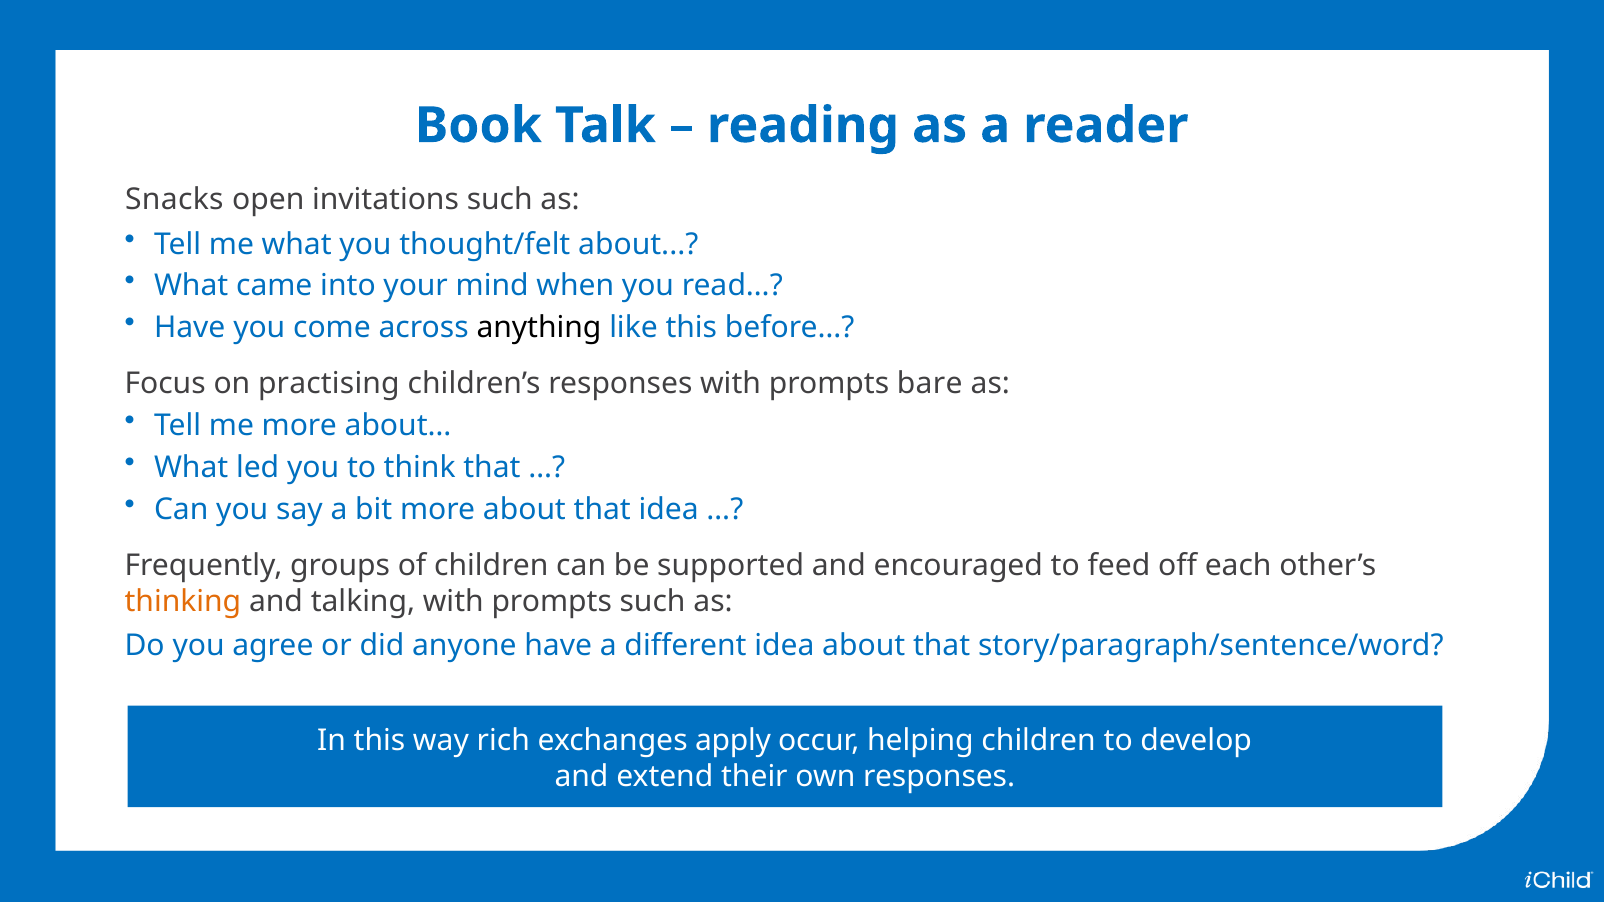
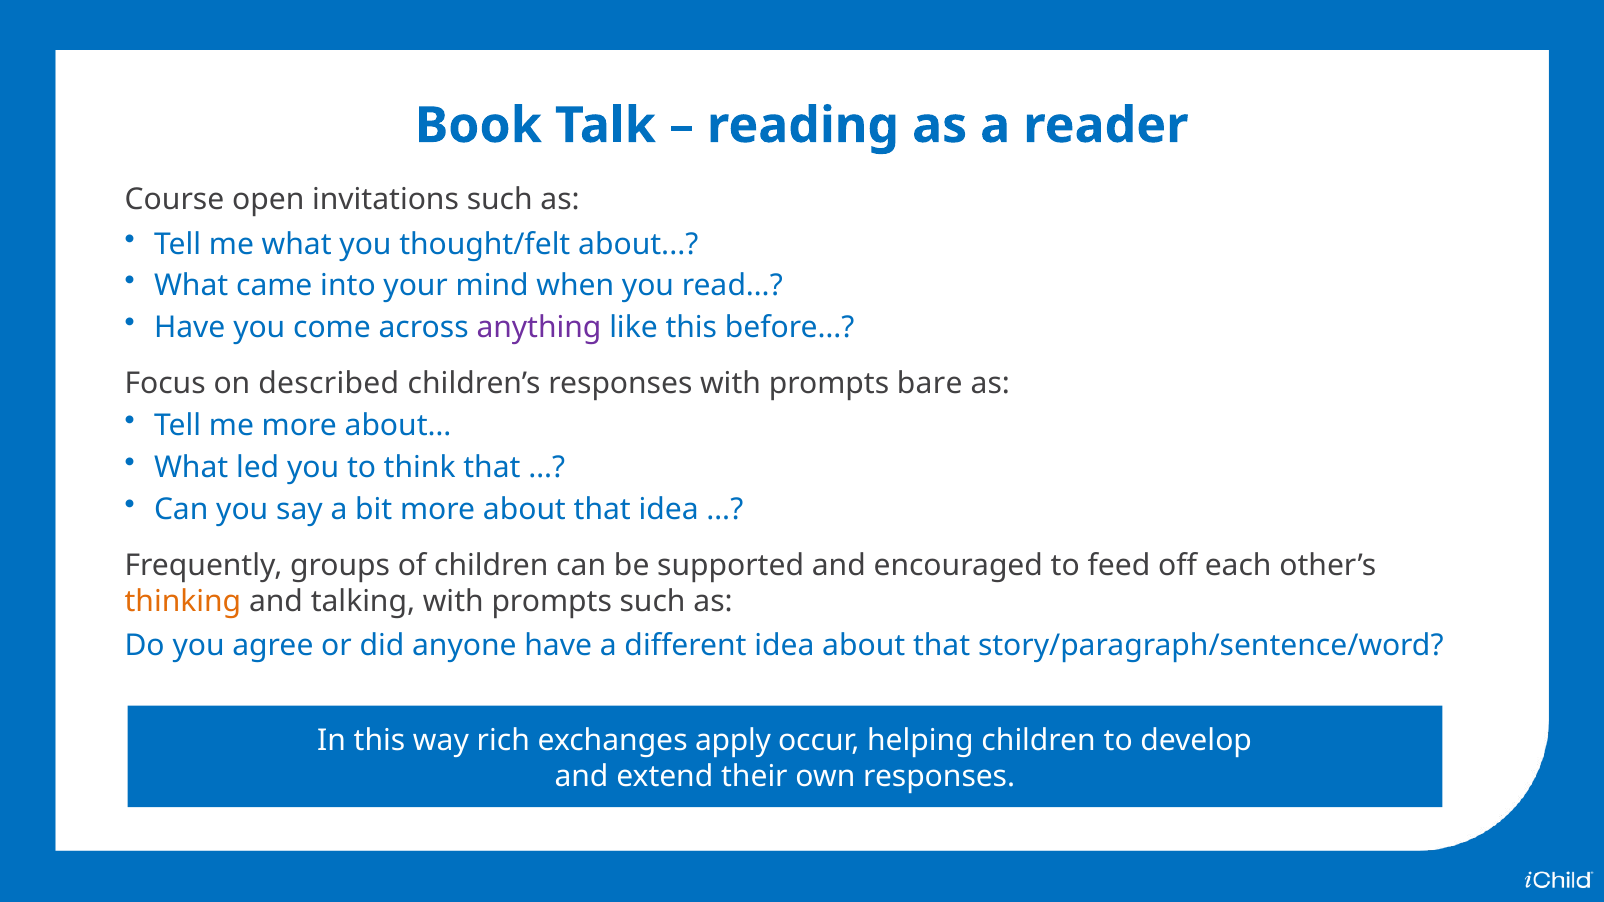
Snacks: Snacks -> Course
anything colour: black -> purple
practising: practising -> described
